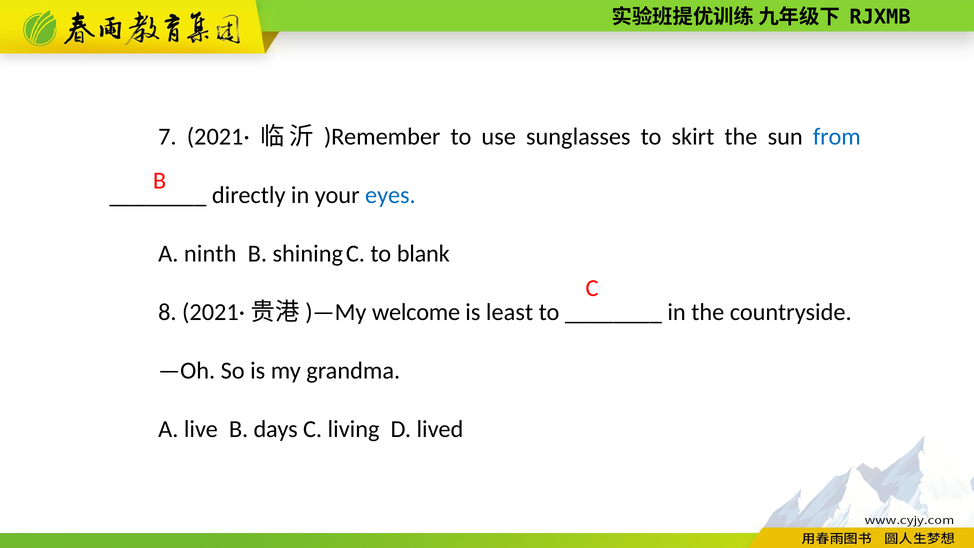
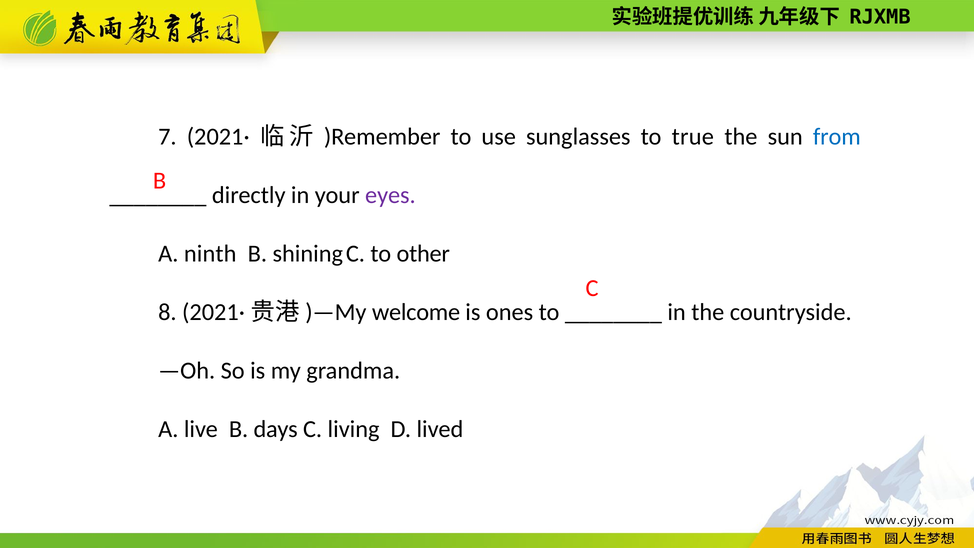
skirt: skirt -> true
eyes colour: blue -> purple
blank: blank -> other
least: least -> ones
